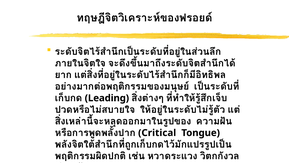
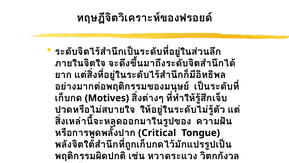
Leading: Leading -> Motives
